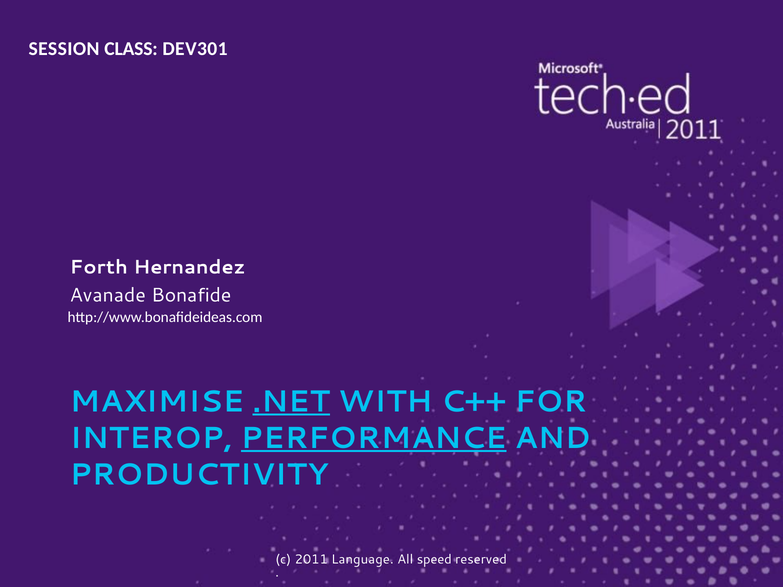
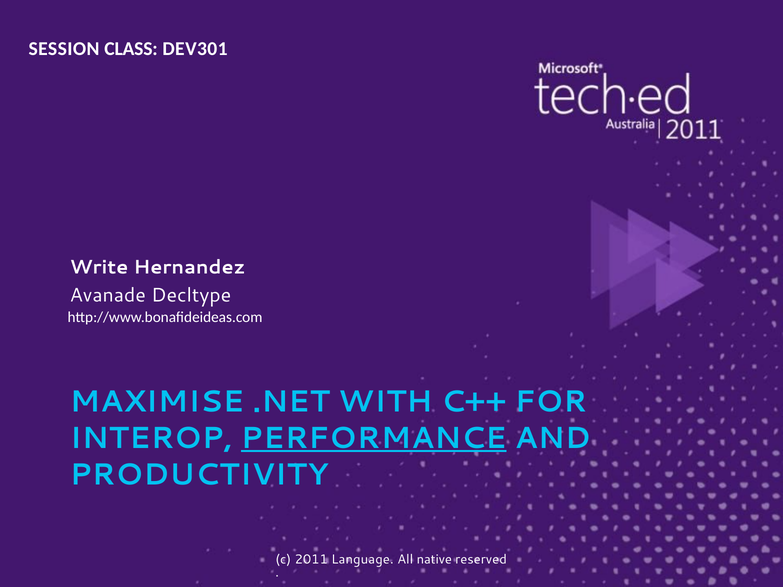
Forth: Forth -> Write
Bonafide: Bonafide -> Decltype
.NET underline: present -> none
speed: speed -> native
